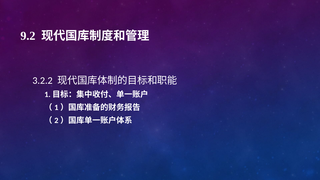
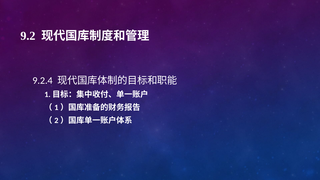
3.2.2: 3.2.2 -> 9.2.4
